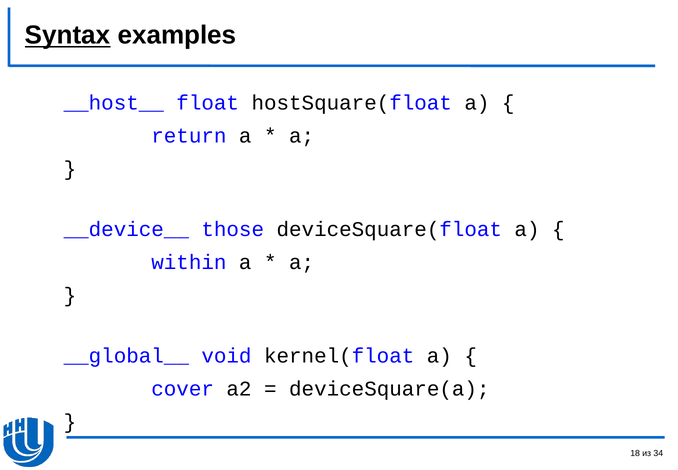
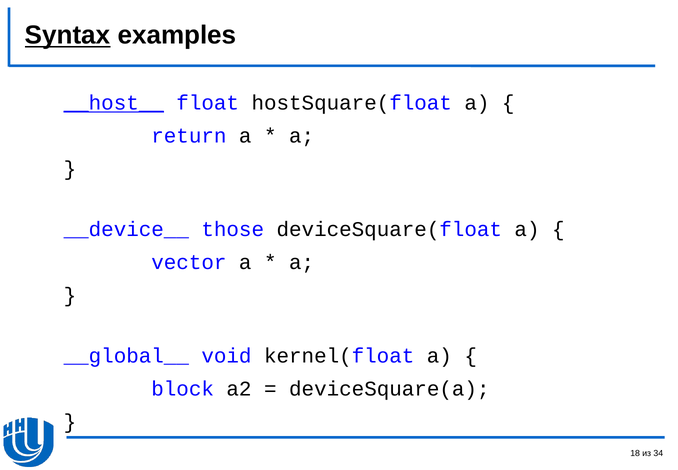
__host__ underline: none -> present
within: within -> vector
cover: cover -> block
